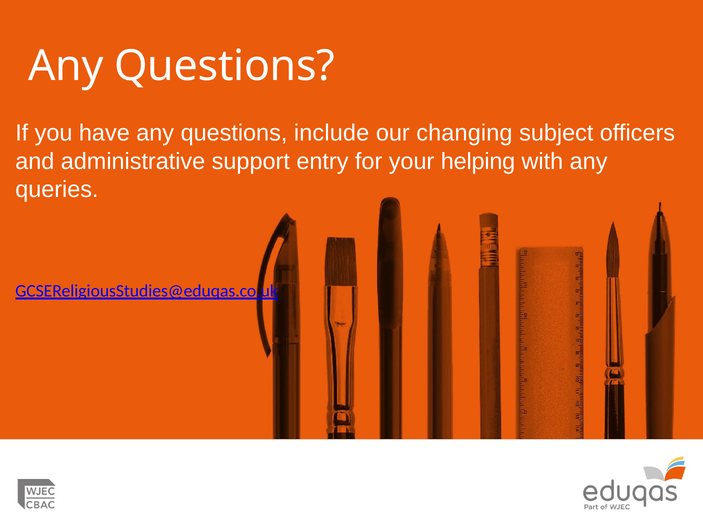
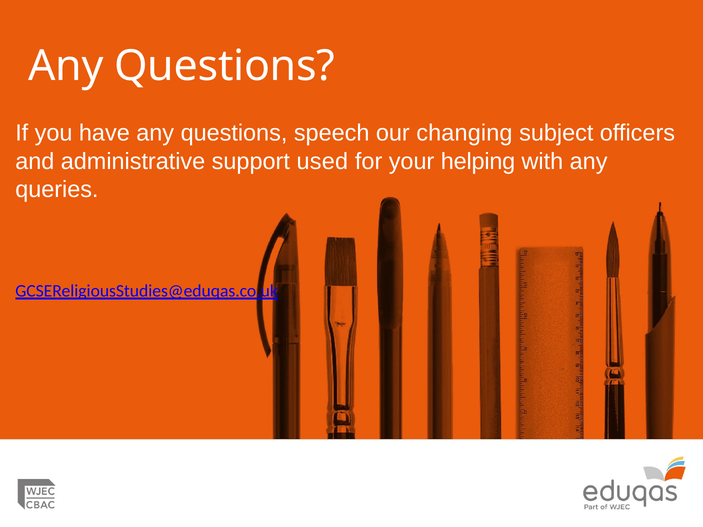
include: include -> speech
entry: entry -> used
